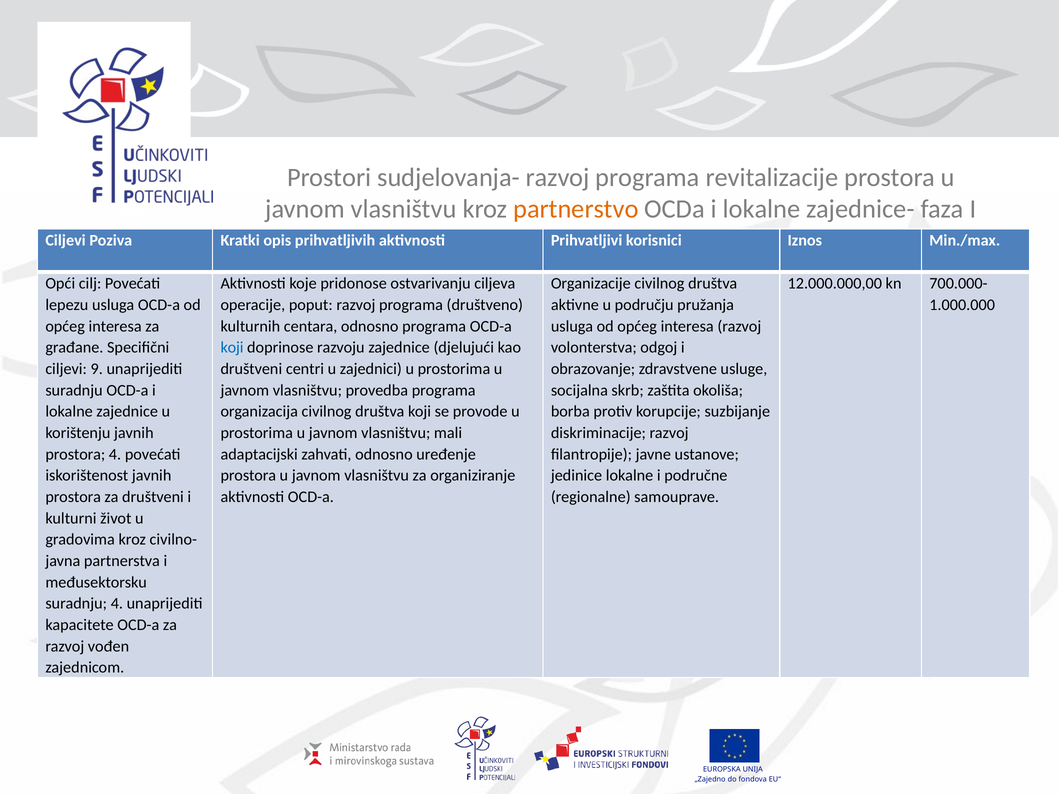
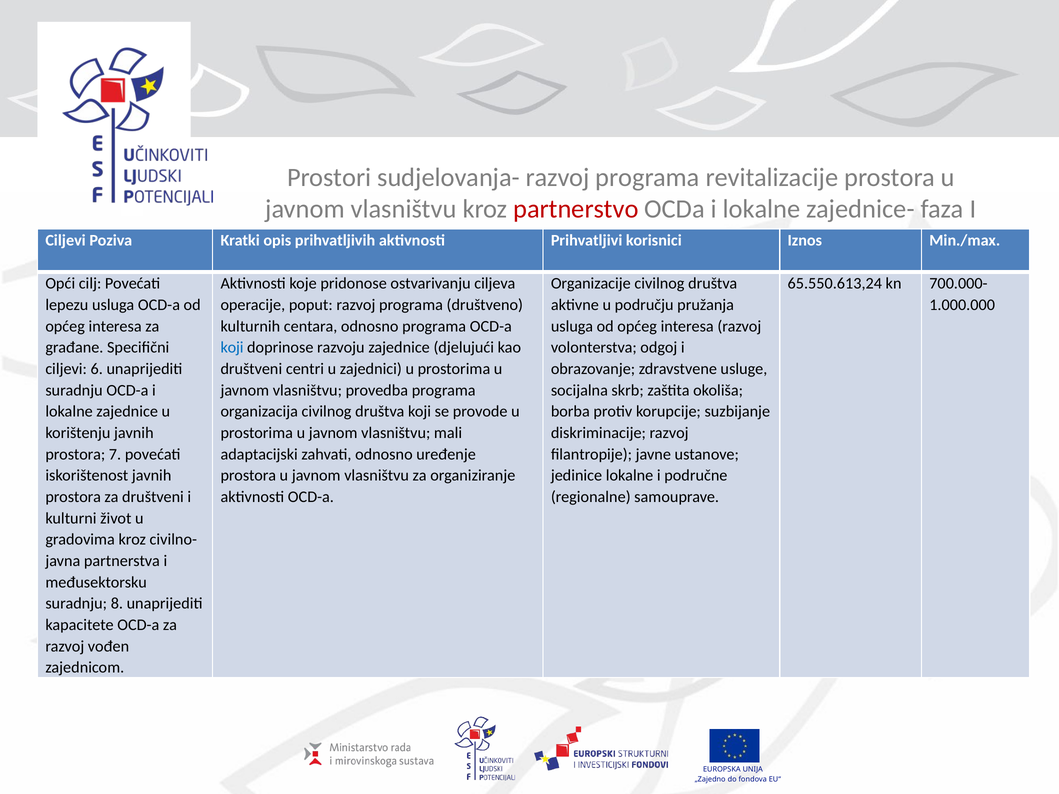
partnerstvo colour: orange -> red
12.000.000,00: 12.000.000,00 -> 65.550.613,24
9: 9 -> 6
prostora 4: 4 -> 7
suradnju 4: 4 -> 8
